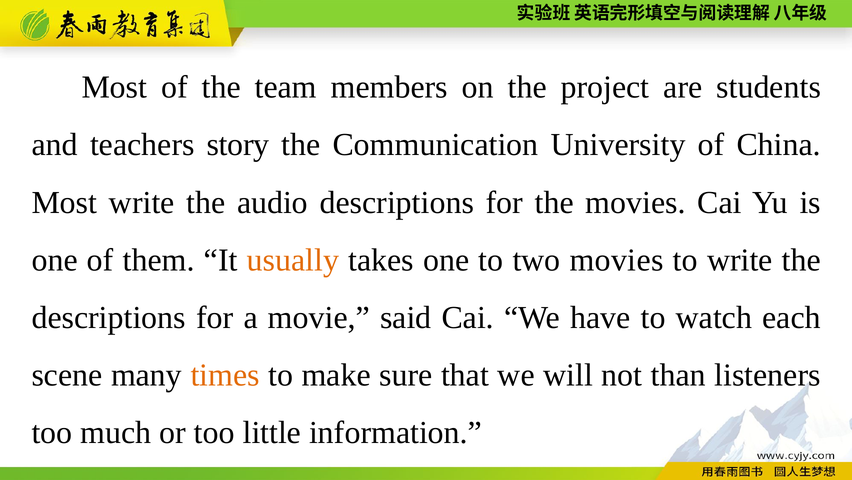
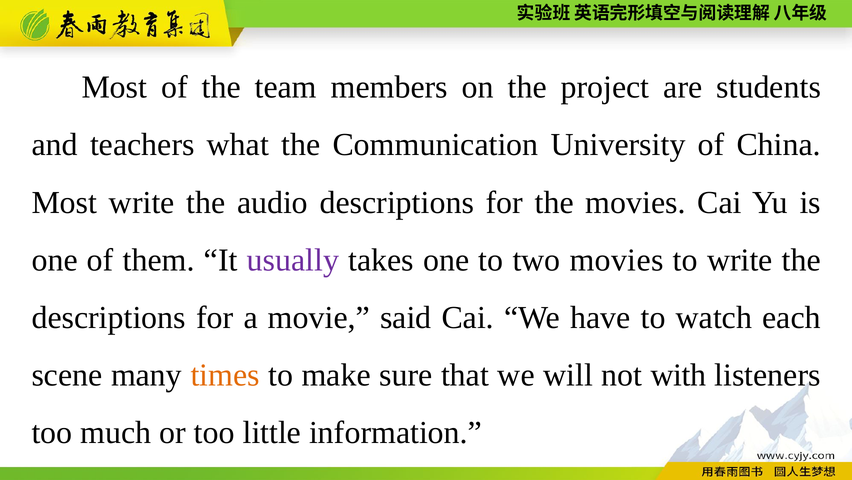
story: story -> what
usually colour: orange -> purple
than: than -> with
